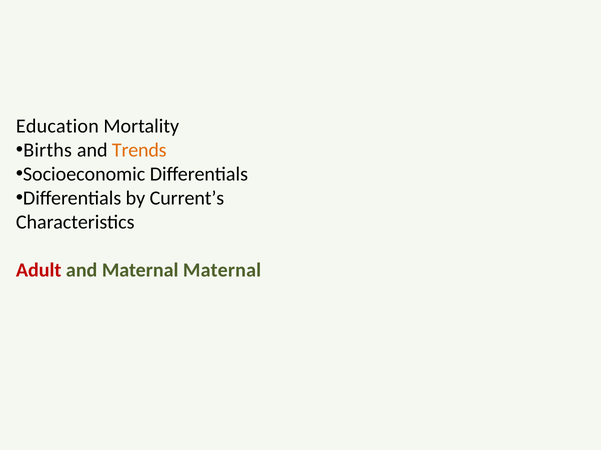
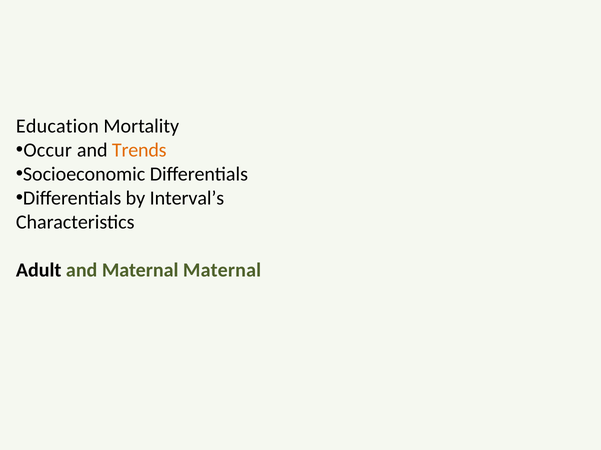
Births: Births -> Occur
Current’s: Current’s -> Interval’s
Adult colour: red -> black
